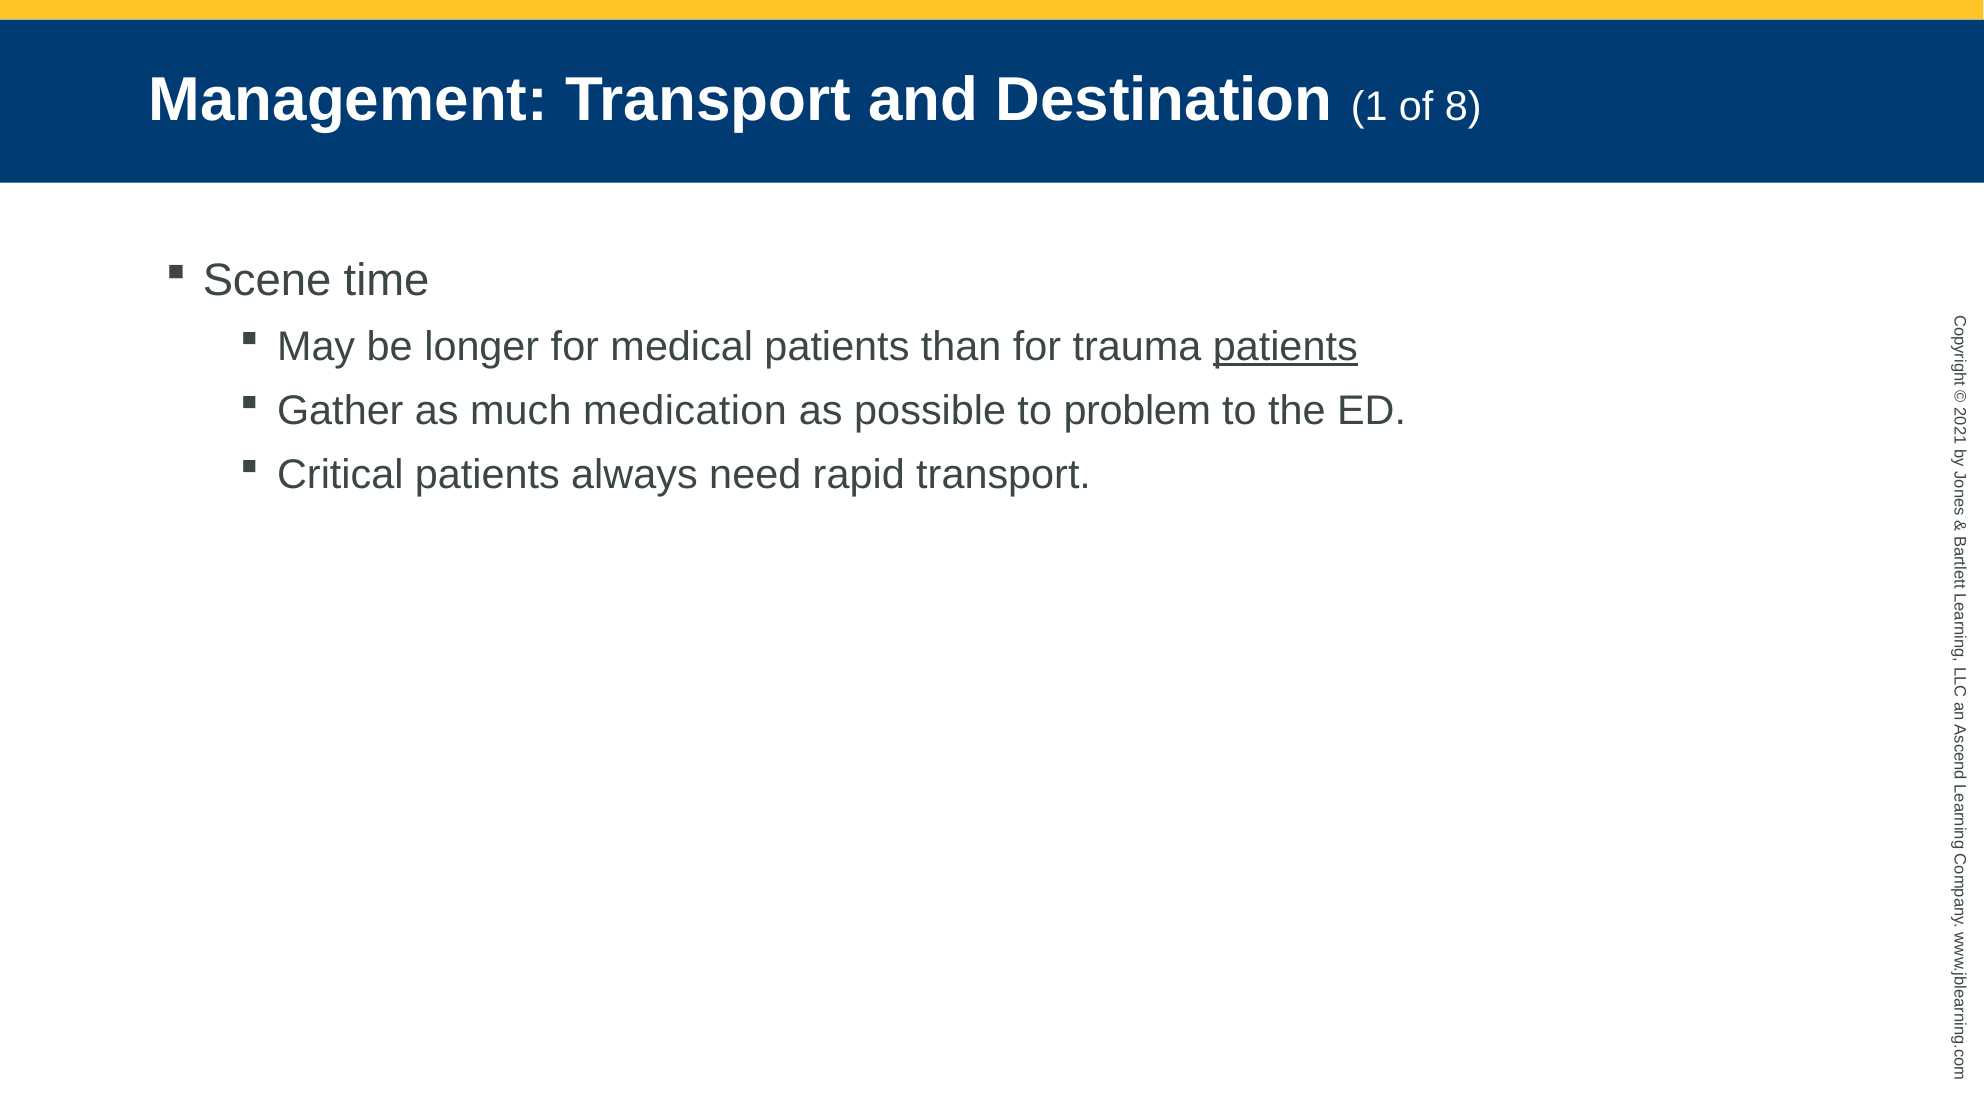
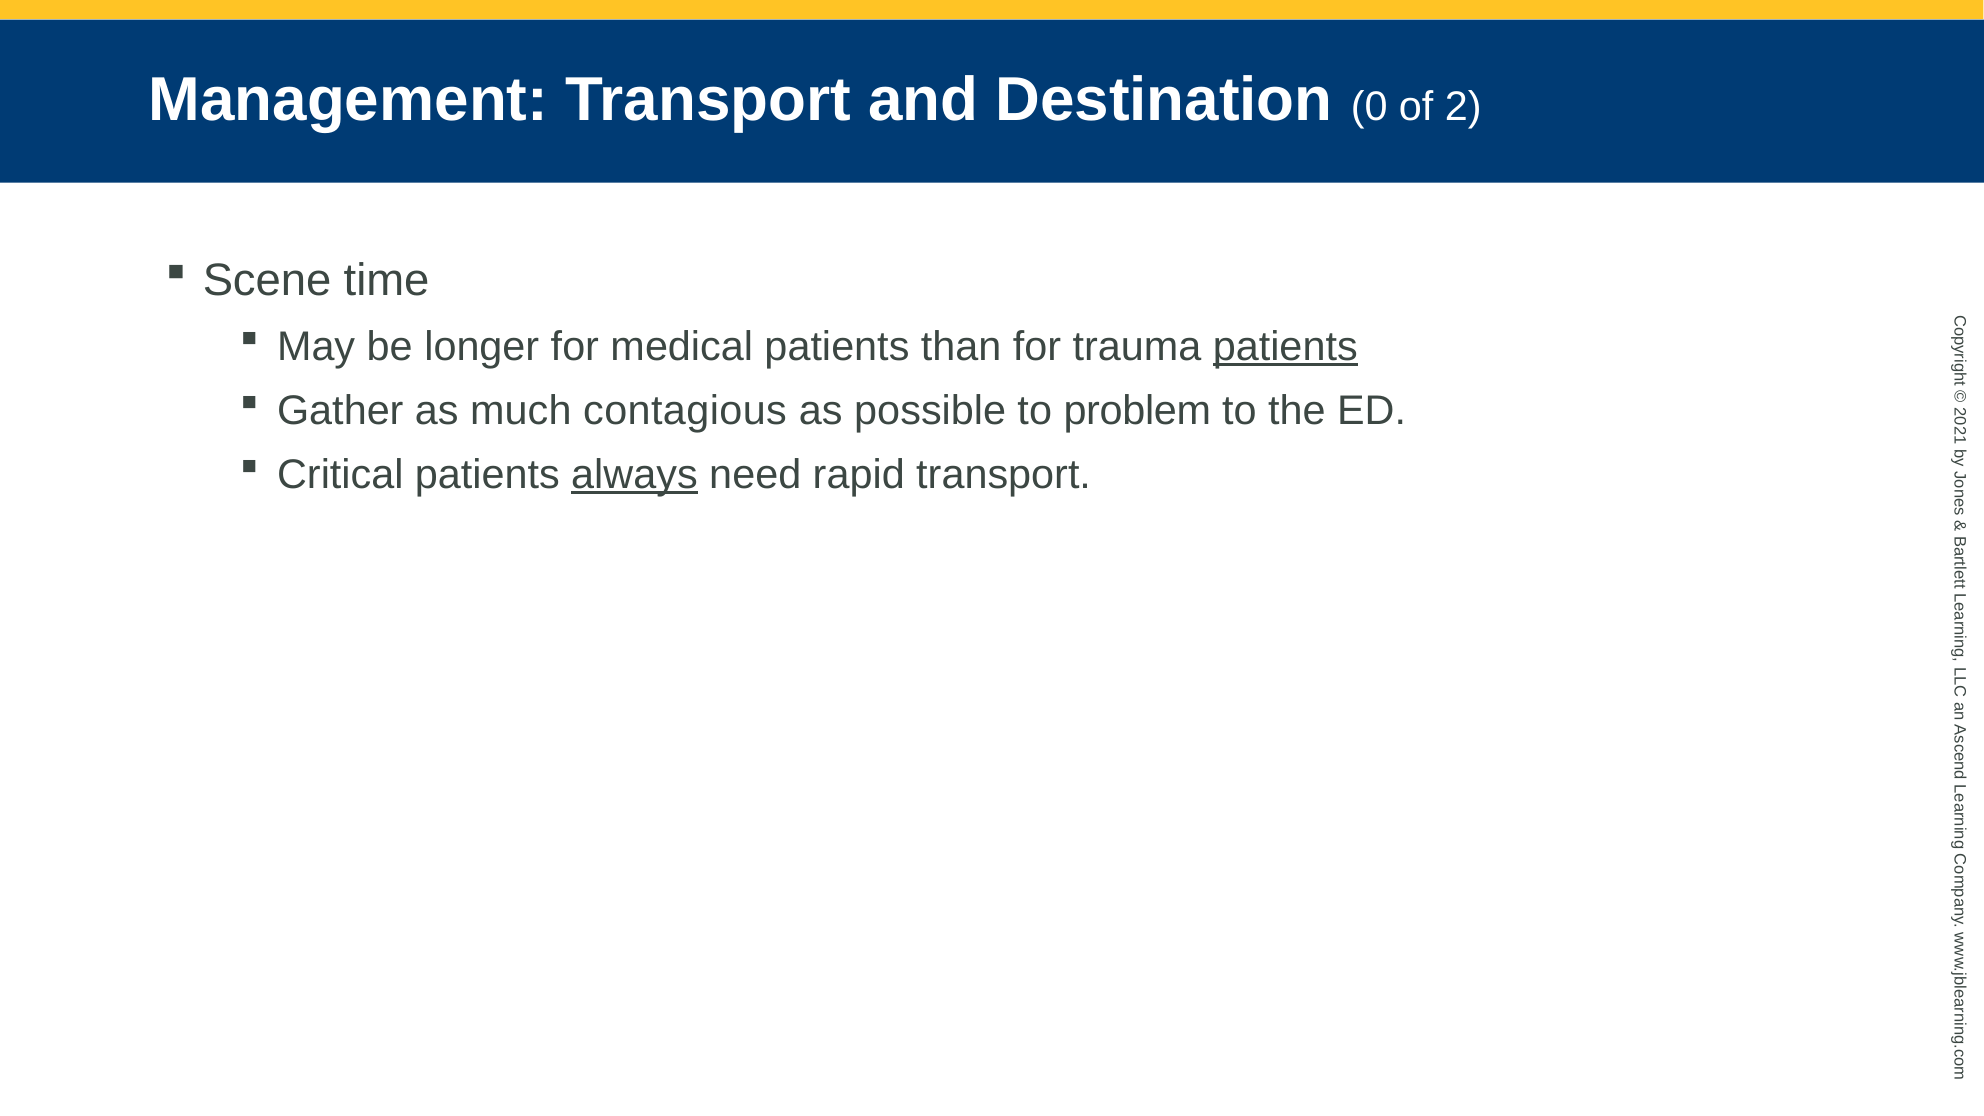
Destination 1: 1 -> 0
of 8: 8 -> 2
medication: medication -> contagious
always underline: none -> present
